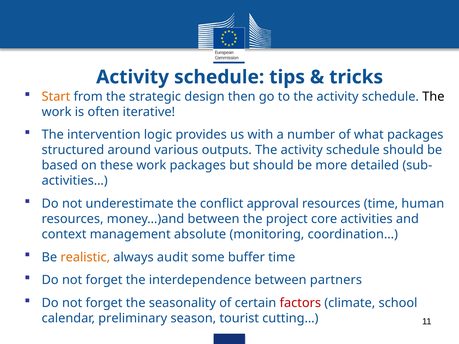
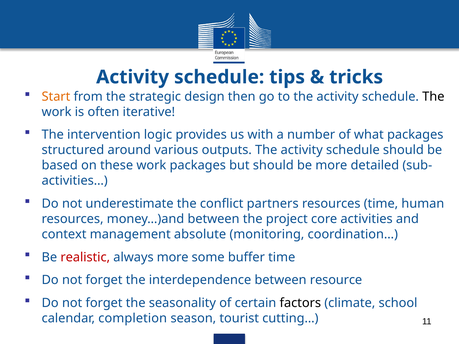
approval: approval -> partners
realistic colour: orange -> red
always audit: audit -> more
partners: partners -> resource
factors colour: red -> black
preliminary: preliminary -> completion
